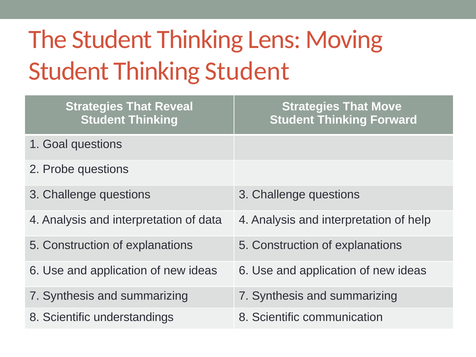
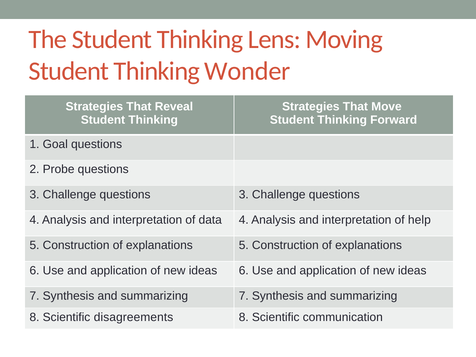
Thinking Student: Student -> Wonder
understandings: understandings -> disagreements
